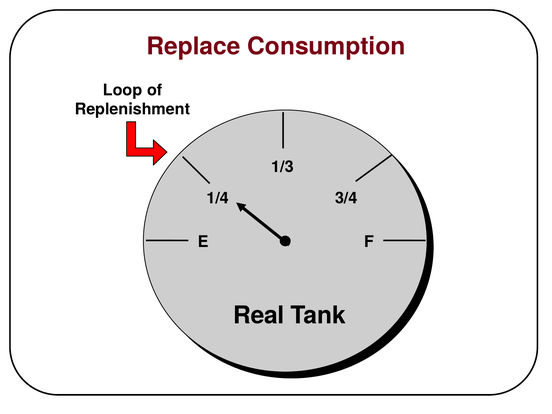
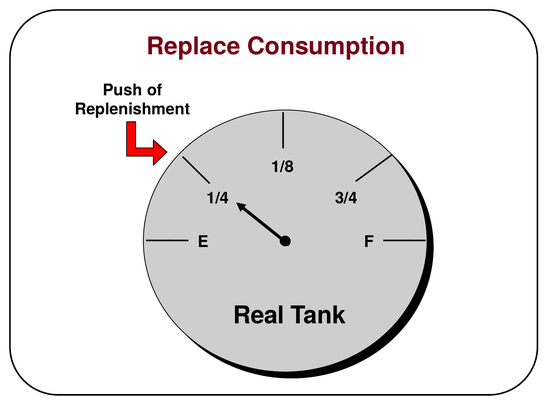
Loop: Loop -> Push
1/3: 1/3 -> 1/8
